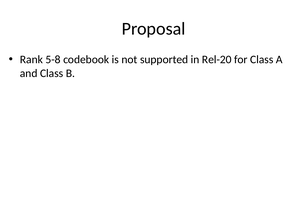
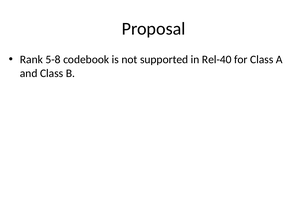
Rel-20: Rel-20 -> Rel-40
